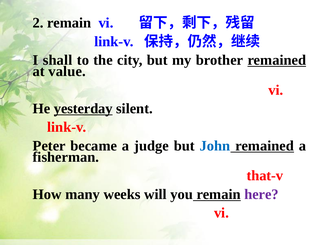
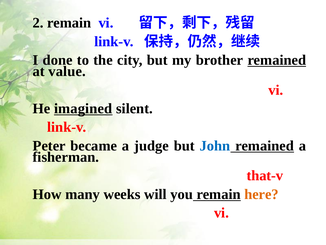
shall: shall -> done
yesterday: yesterday -> imagined
here colour: purple -> orange
